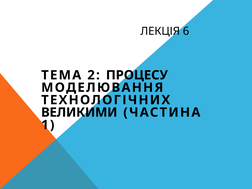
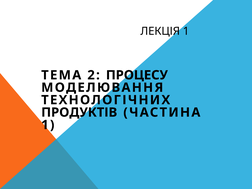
ЛЕКЦІЯ 6: 6 -> 1
ВЕЛИКИМИ: ВЕЛИКИМИ -> ПРОДУКТІВ
